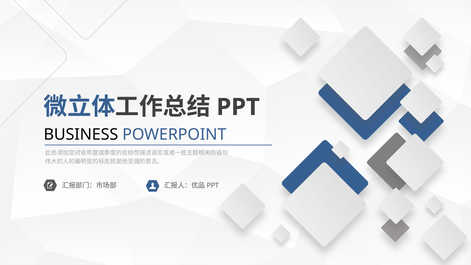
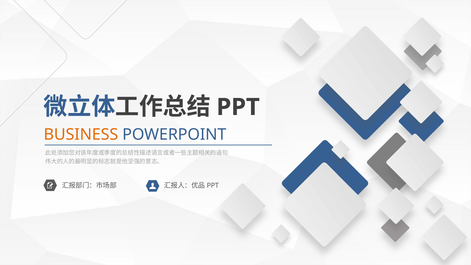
BUSINESS colour: black -> orange
